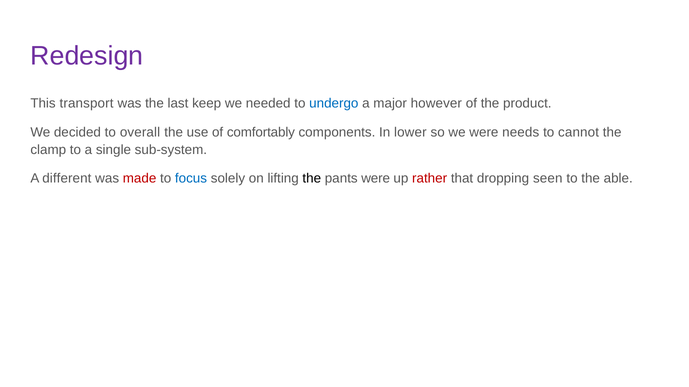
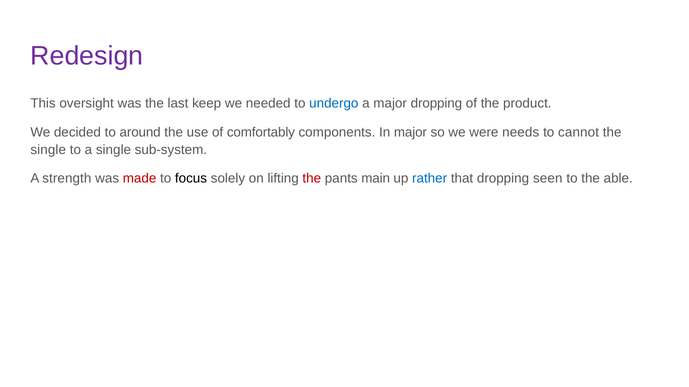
transport: transport -> oversight
major however: however -> dropping
overall: overall -> around
In lower: lower -> major
clamp at (48, 150): clamp -> single
different: different -> strength
focus colour: blue -> black
the at (312, 179) colour: black -> red
pants were: were -> main
rather colour: red -> blue
